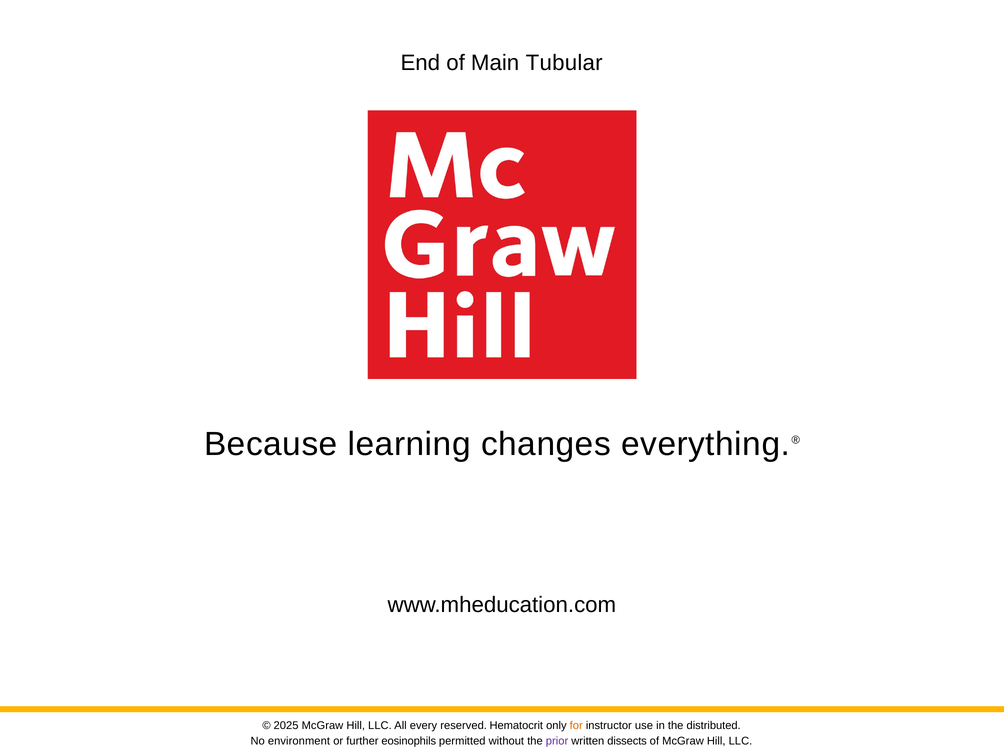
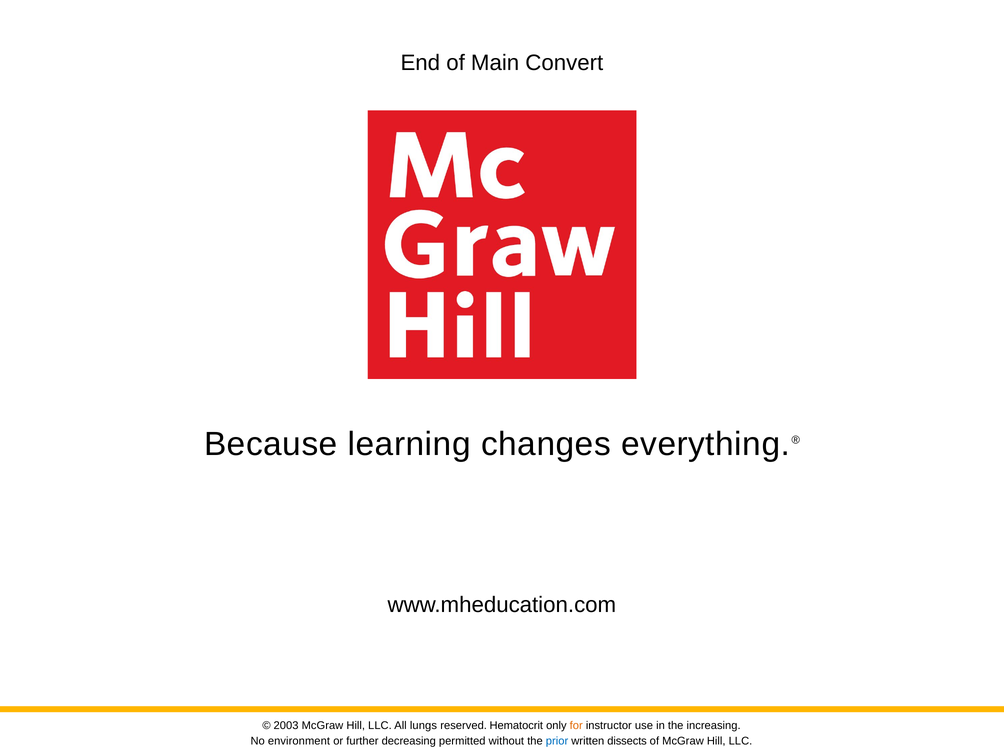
Tubular: Tubular -> Convert
2025: 2025 -> 2003
every: every -> lungs
distributed: distributed -> increasing
eosinophils: eosinophils -> decreasing
prior colour: purple -> blue
